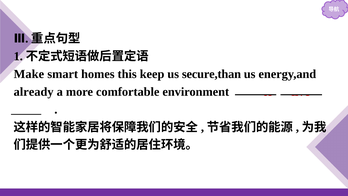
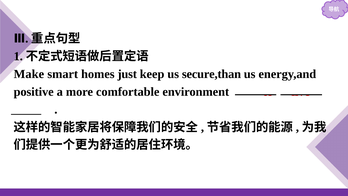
this: this -> just
already: already -> positive
